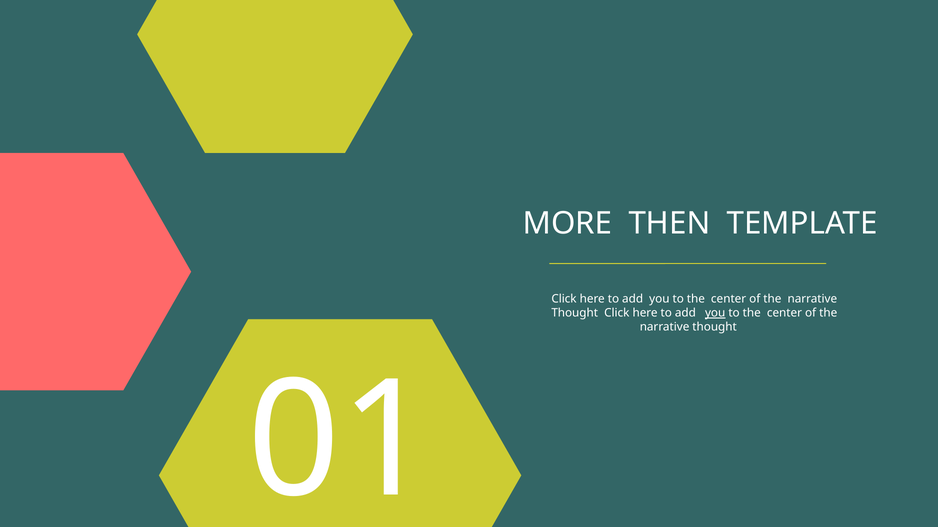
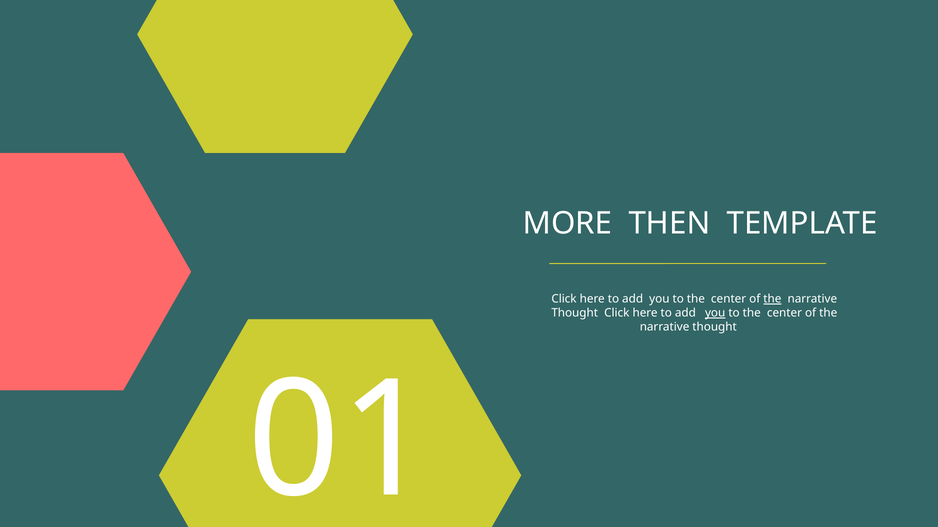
the at (772, 299) underline: none -> present
